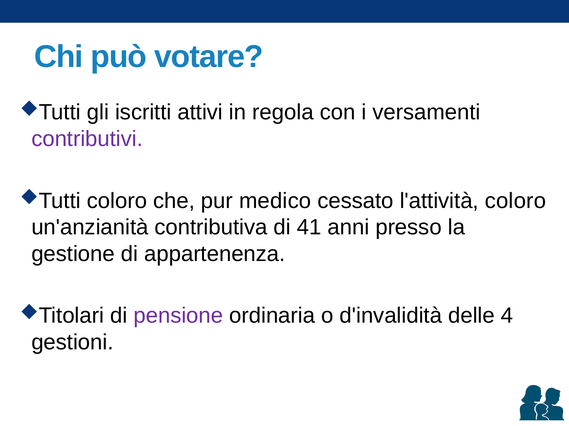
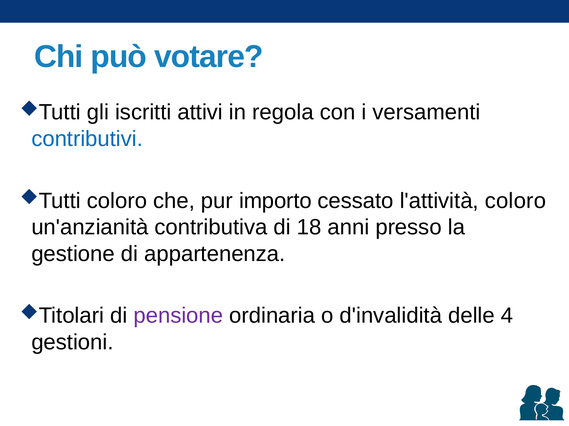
contributivi colour: purple -> blue
medico: medico -> importo
41: 41 -> 18
